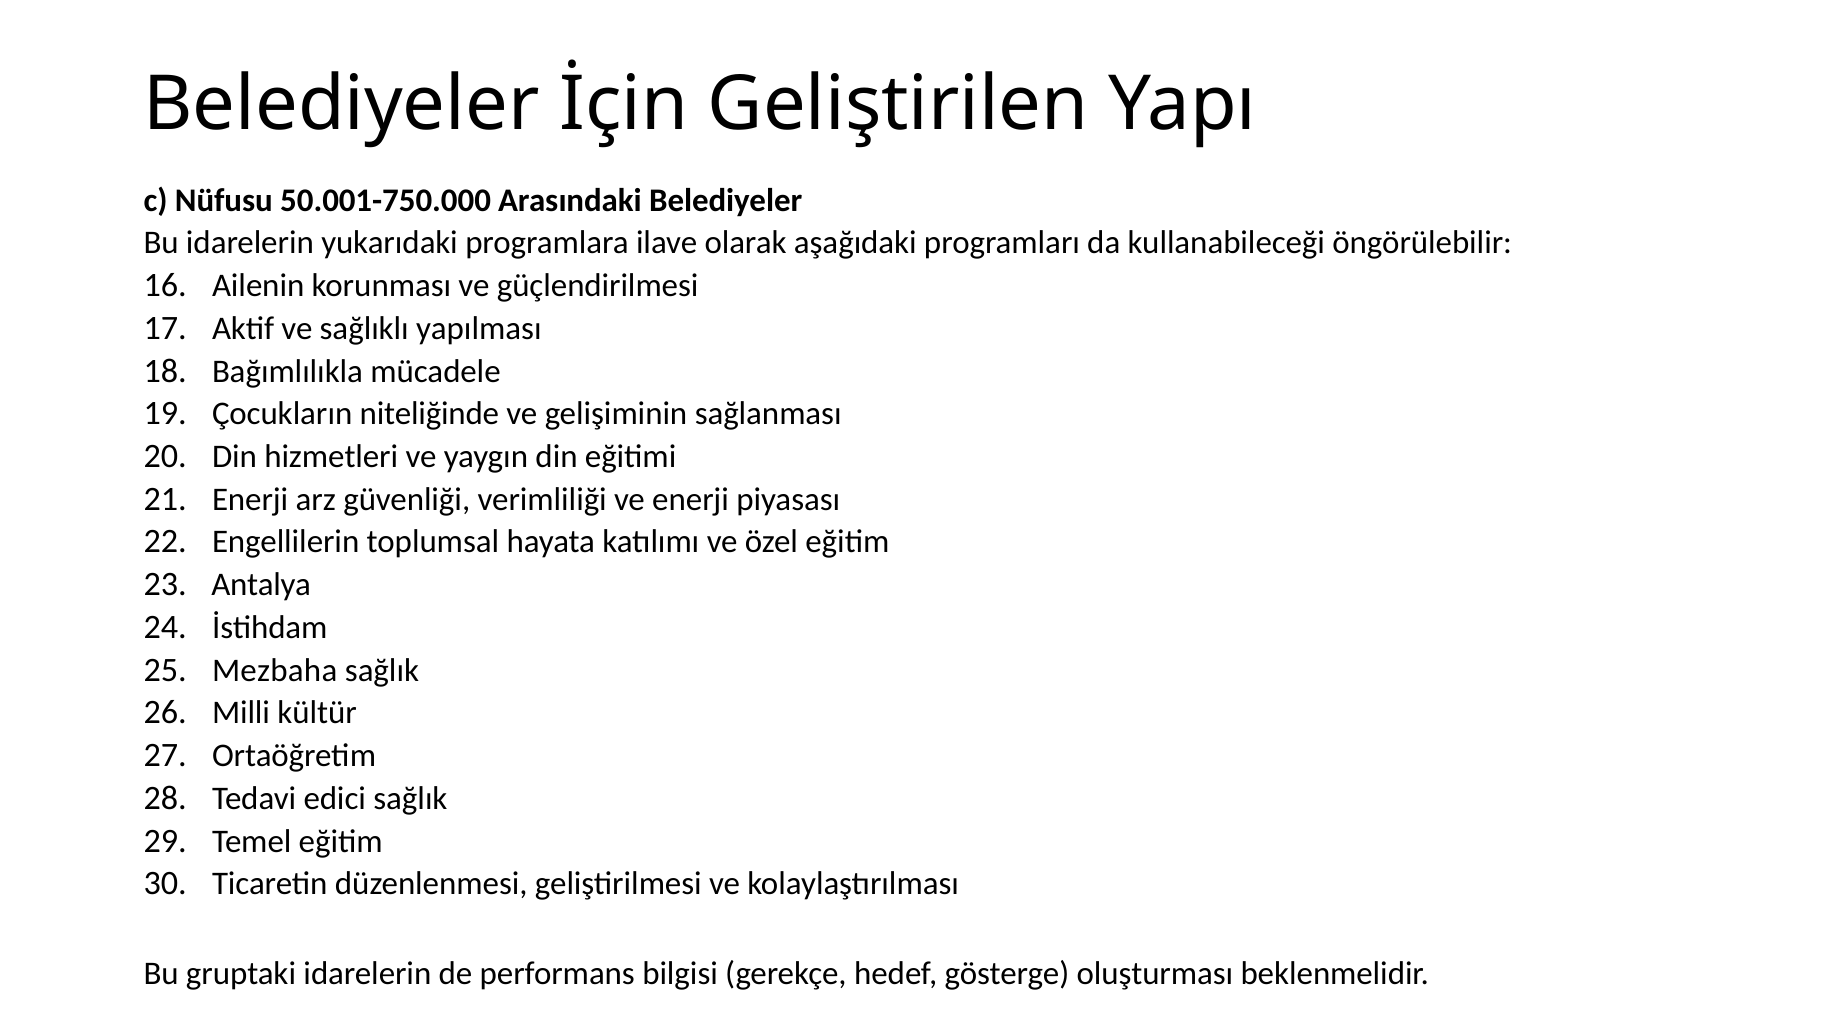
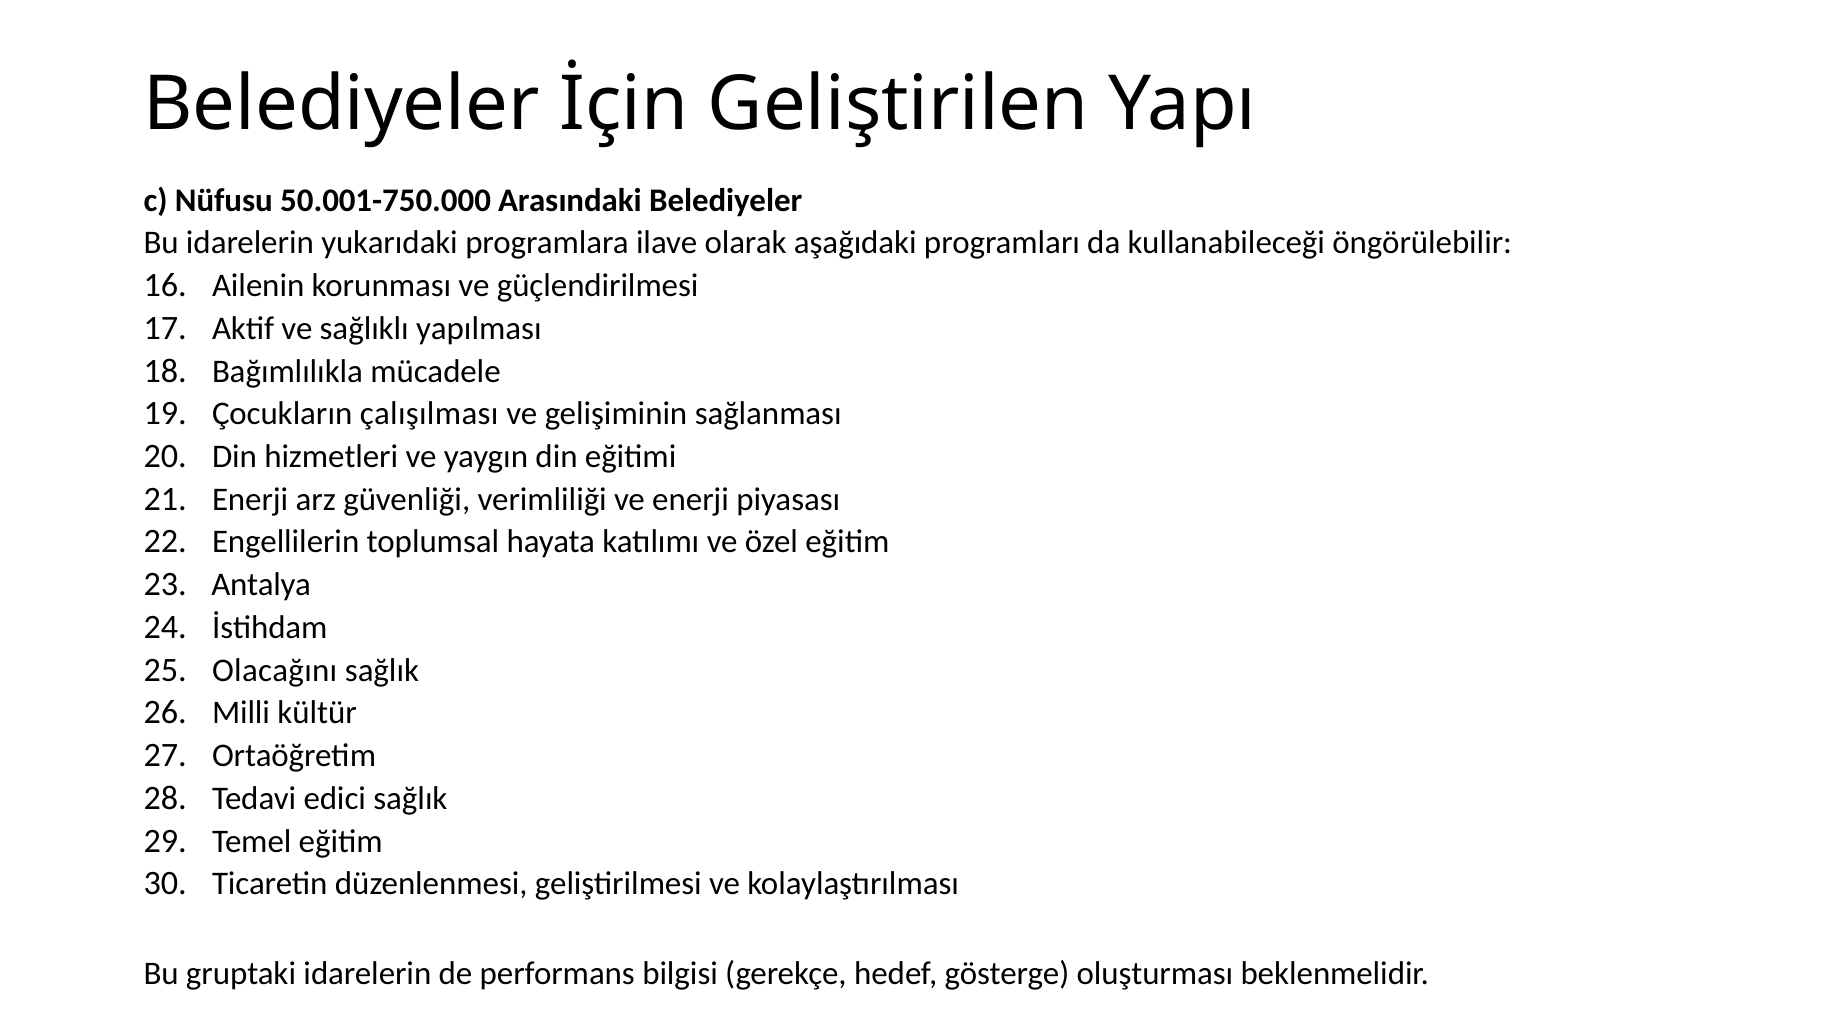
niteliğinde: niteliğinde -> çalışılması
Mezbaha: Mezbaha -> Olacağını
